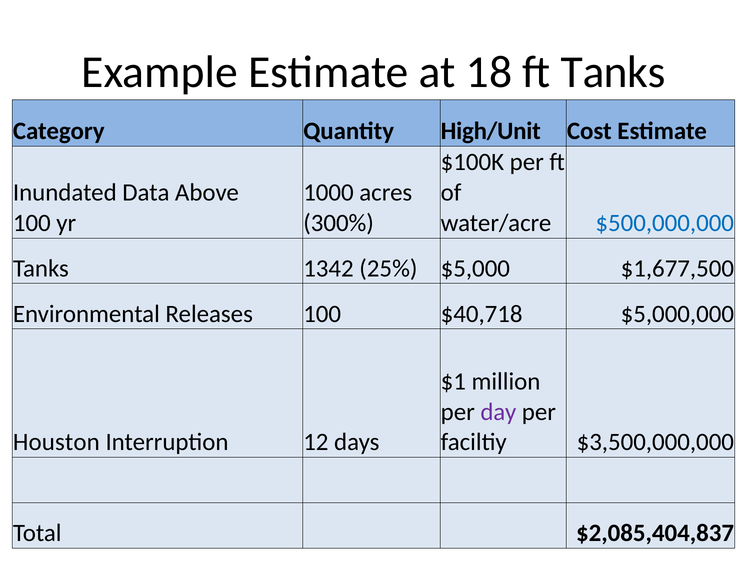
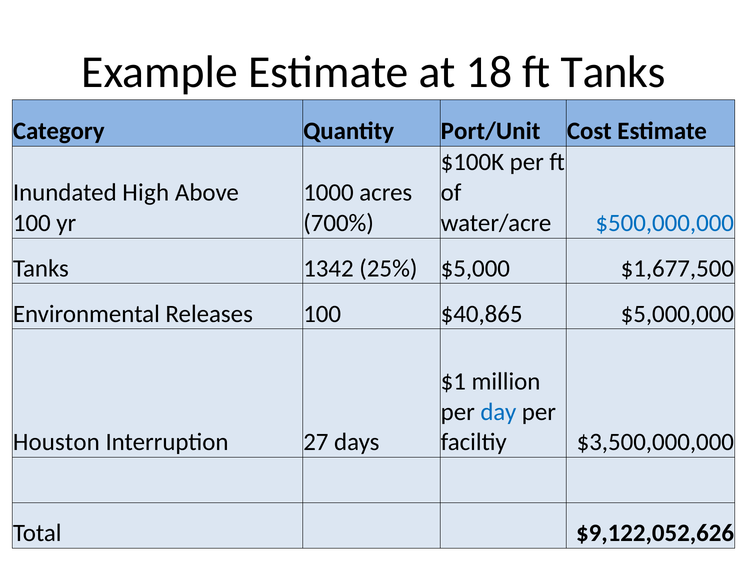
High/Unit: High/Unit -> Port/Unit
Data: Data -> High
300%: 300% -> 700%
$40,718: $40,718 -> $40,865
day colour: purple -> blue
12: 12 -> 27
$2,085,404,837: $2,085,404,837 -> $9,122,052,626
